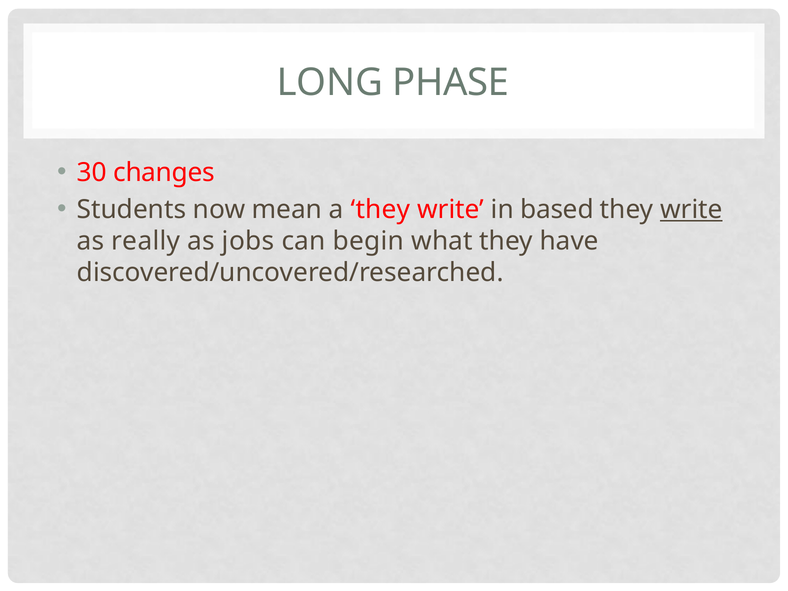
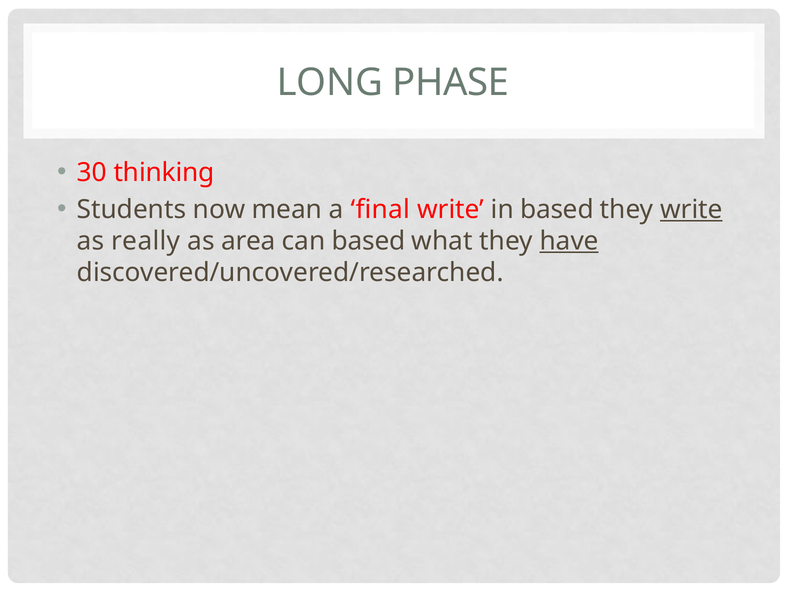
changes: changes -> thinking
a they: they -> final
jobs: jobs -> area
can begin: begin -> based
have underline: none -> present
